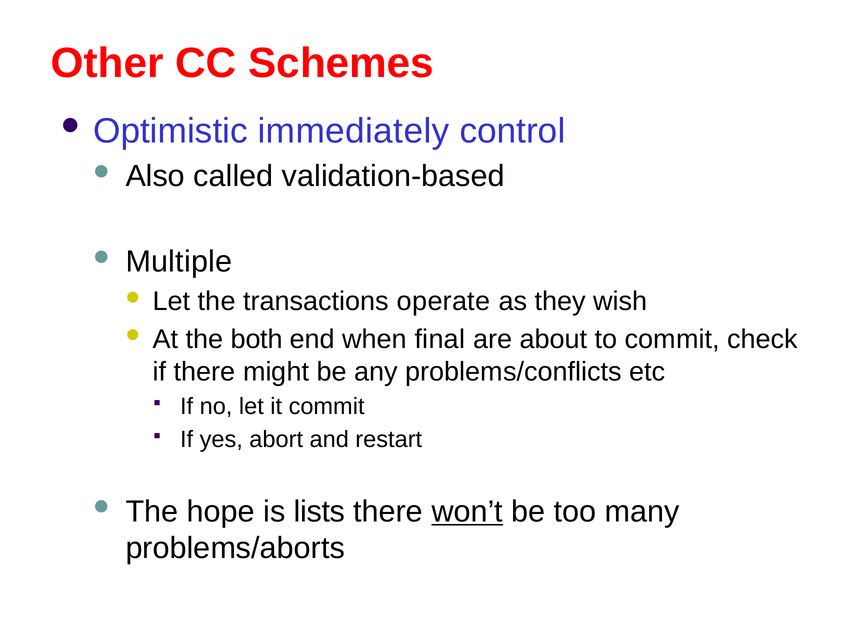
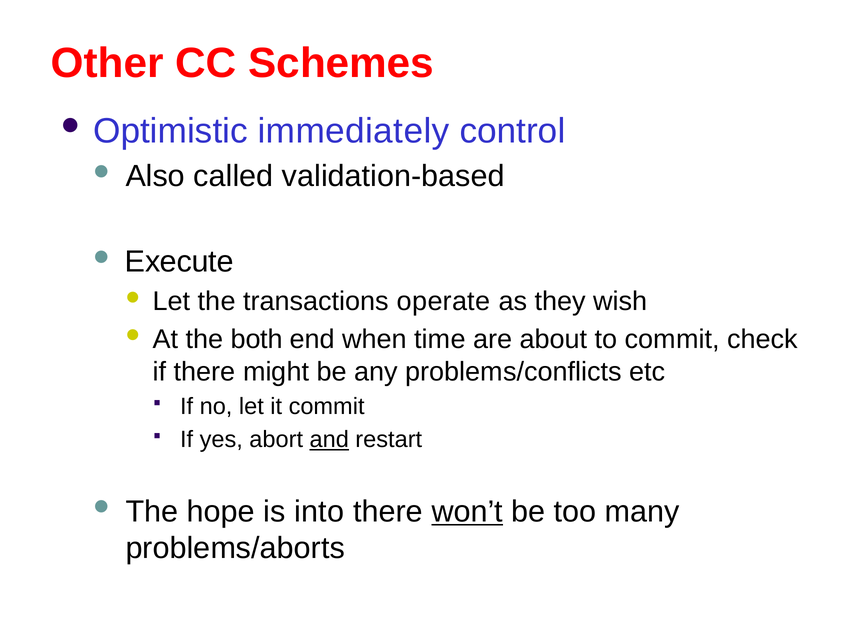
Multiple: Multiple -> Execute
final: final -> time
and underline: none -> present
lists: lists -> into
